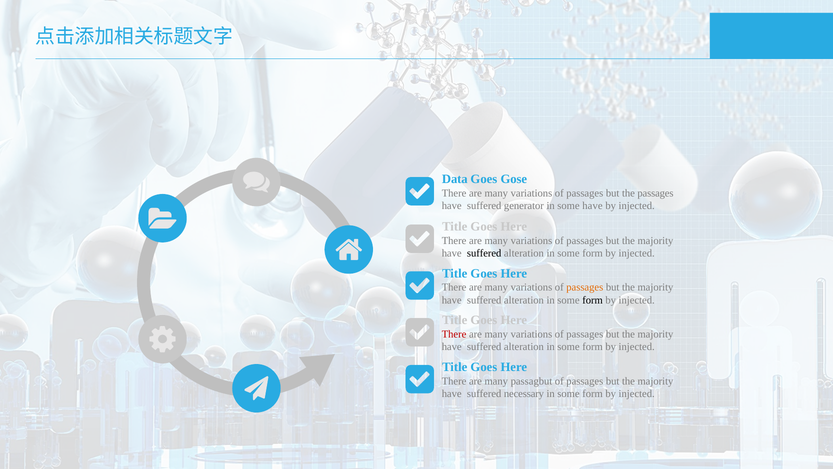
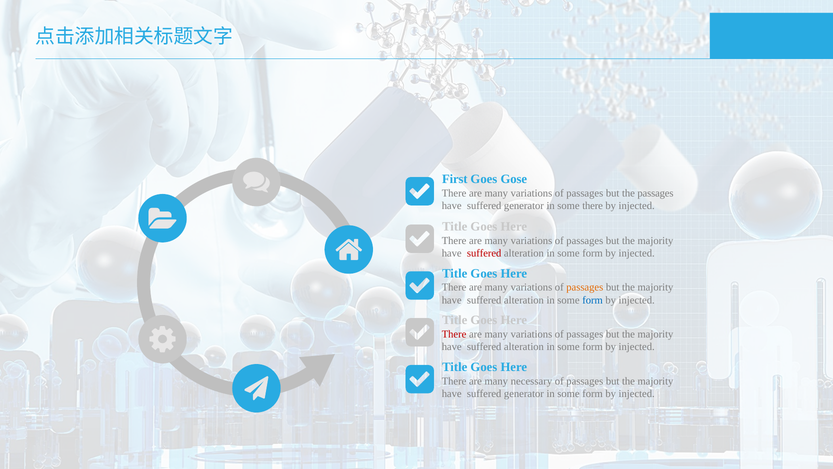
Data: Data -> First
some have: have -> there
suffered at (484, 253) colour: black -> red
form at (593, 300) colour: black -> blue
passagbut: passagbut -> necessary
necessary at (524, 393): necessary -> generator
